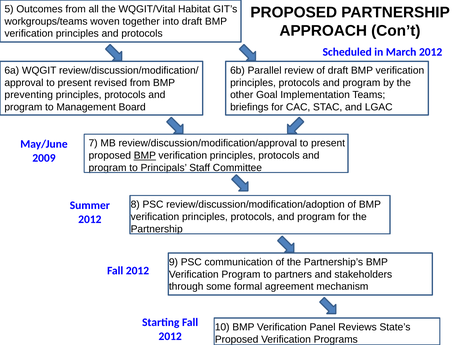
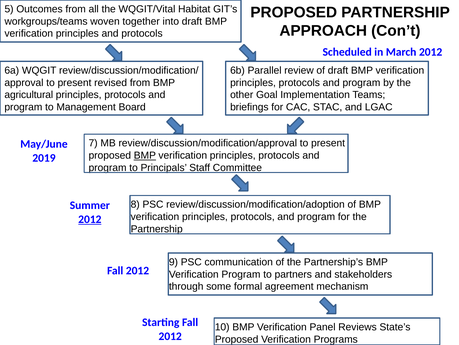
preventing: preventing -> agricultural
2009: 2009 -> 2019
2012 at (90, 219) underline: none -> present
